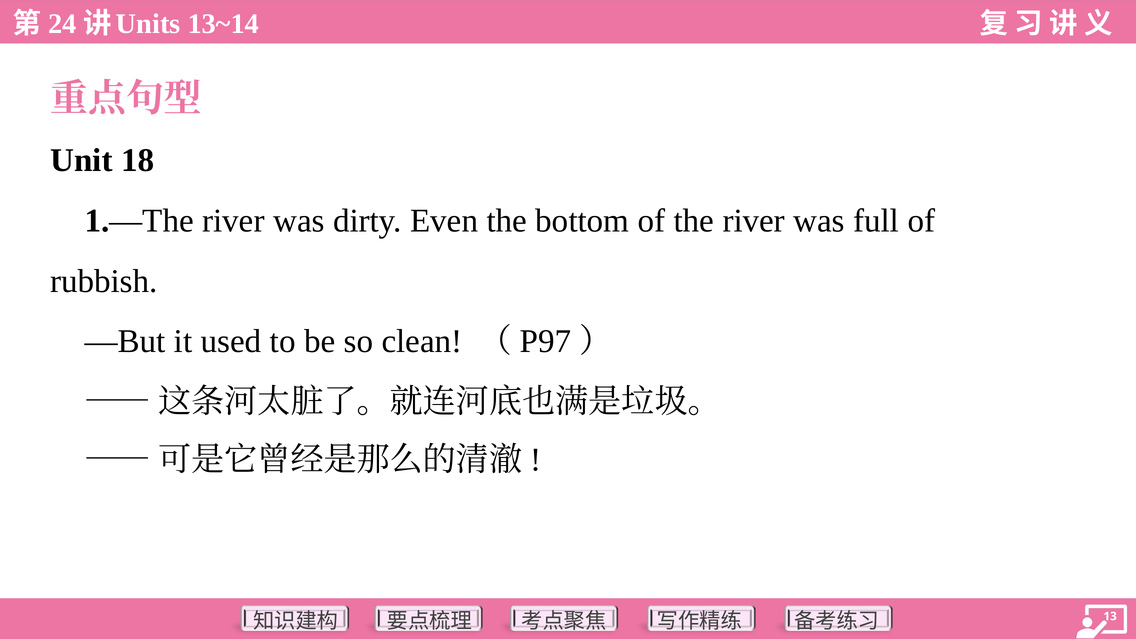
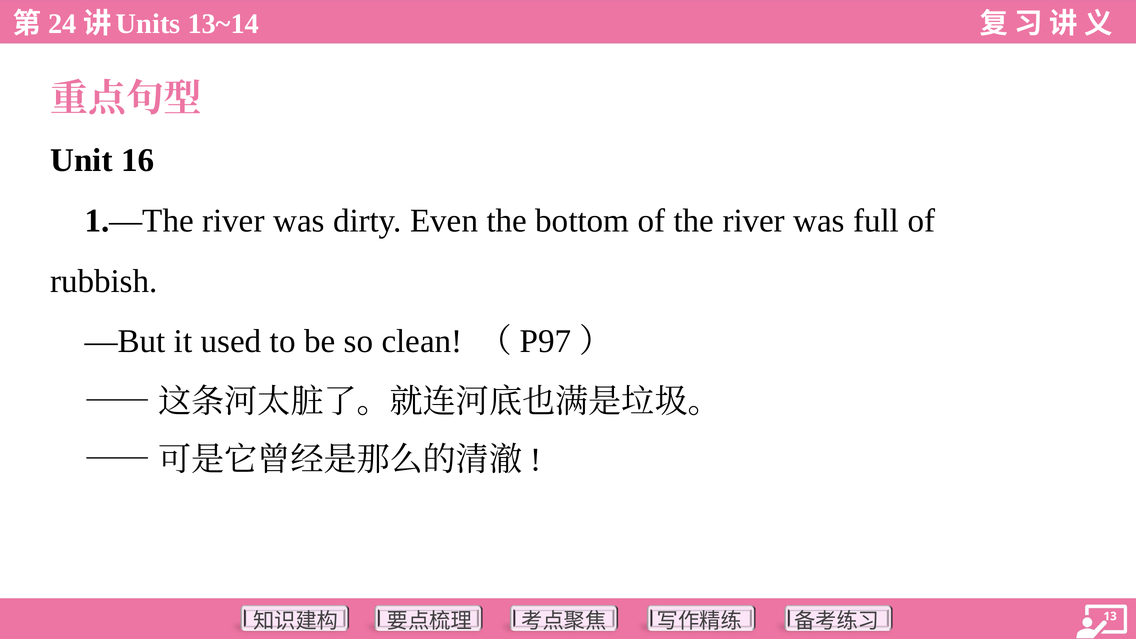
18: 18 -> 16
